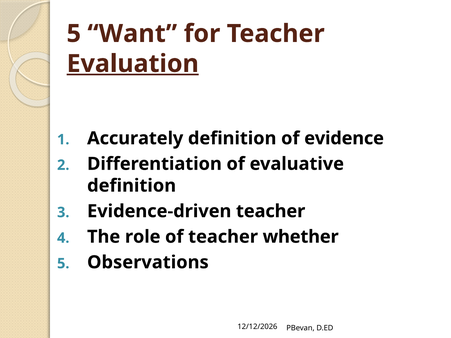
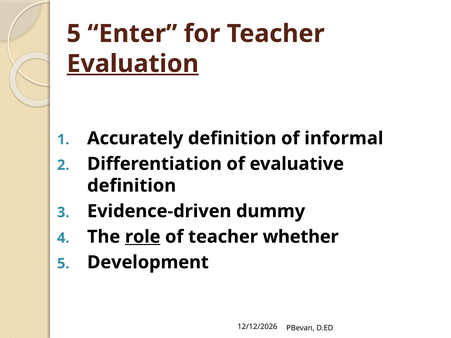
Want: Want -> Enter
evidence: evidence -> informal
Evidence-driven teacher: teacher -> dummy
role underline: none -> present
Observations: Observations -> Development
